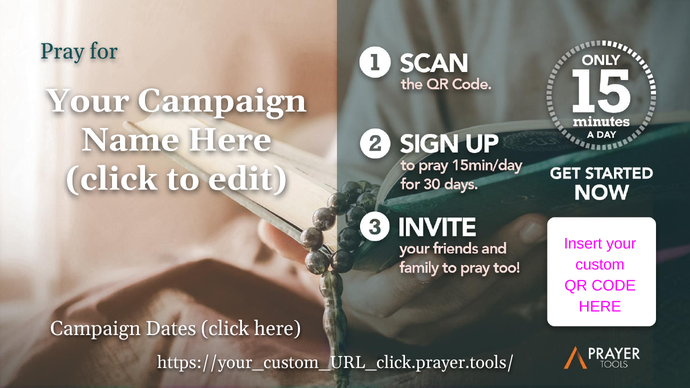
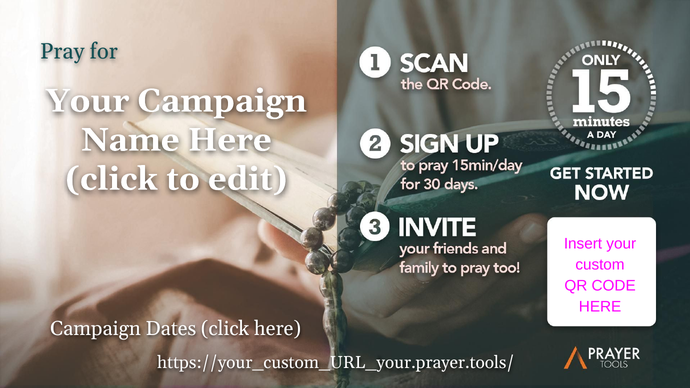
https://your_custom_URL_click.prayer.tools/: https://your_custom_URL_click.prayer.tools/ -> https://your_custom_URL_your.prayer.tools/
